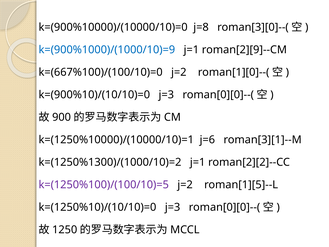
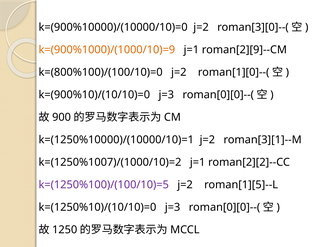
k=(900%10000)/(10000/10)=0 j=8: j=8 -> j=2
k=(900%1000)/(1000/10)=9 colour: blue -> orange
k=(667%100)/(100/10)=0: k=(667%100)/(100/10)=0 -> k=(800%100)/(100/10)=0
k=(1250%10000)/(10000/10)=1 j=6: j=6 -> j=2
k=(1250%1300)/(1000/10)=2: k=(1250%1300)/(1000/10)=2 -> k=(1250%1007)/(1000/10)=2
